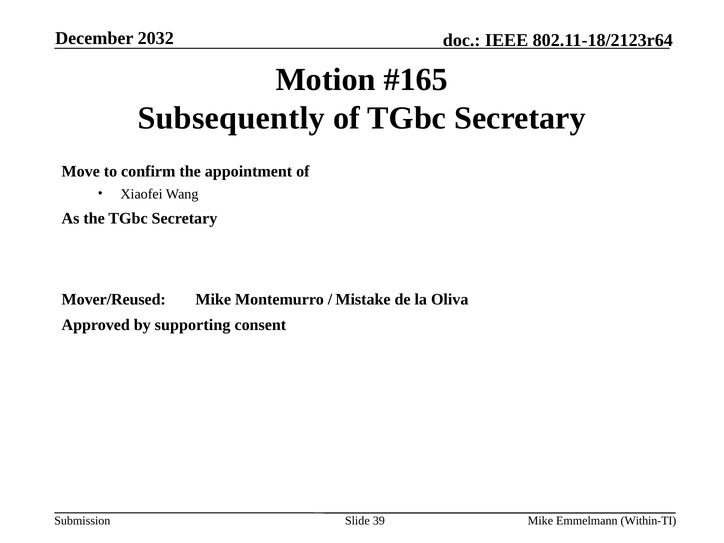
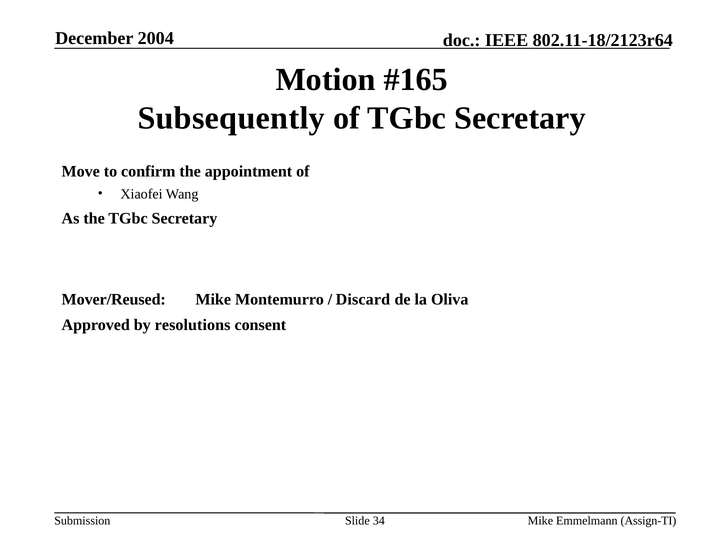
2032: 2032 -> 2004
Mistake: Mistake -> Discard
supporting: supporting -> resolutions
39: 39 -> 34
Within-TI: Within-TI -> Assign-TI
